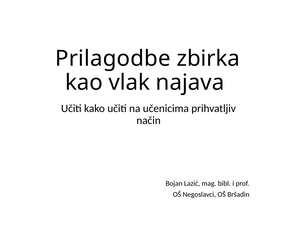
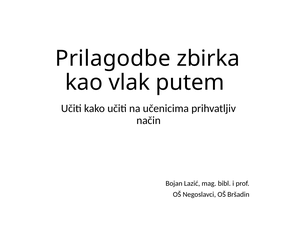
najava: najava -> putem
